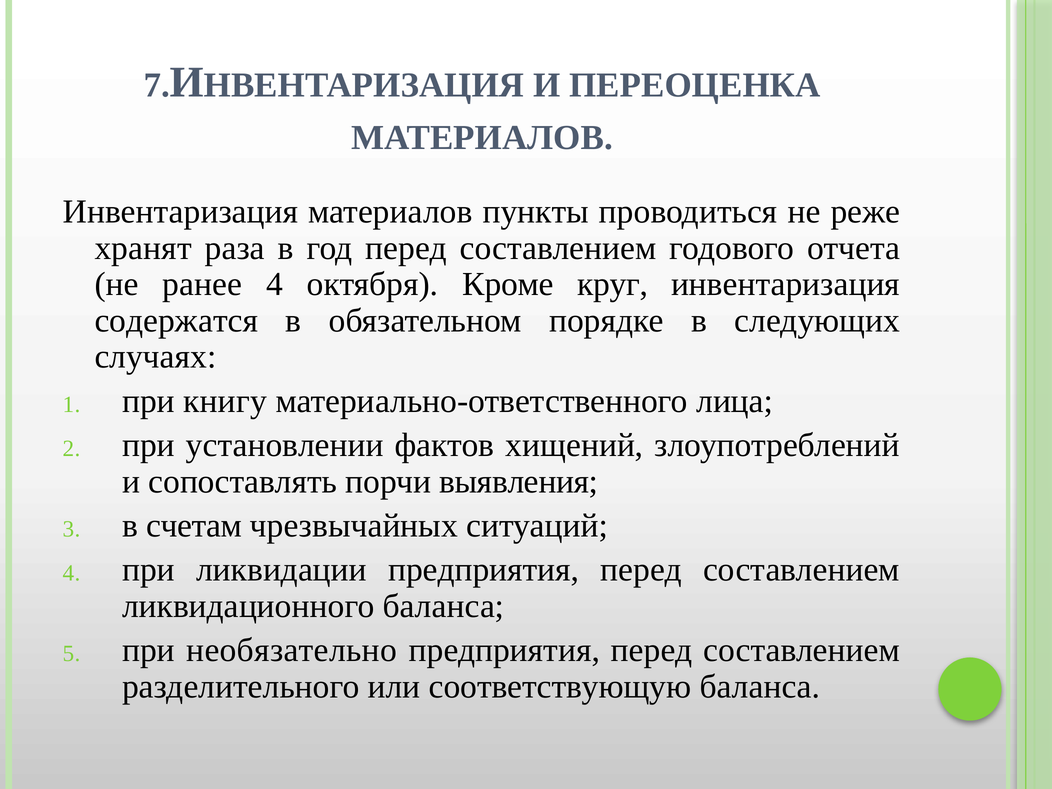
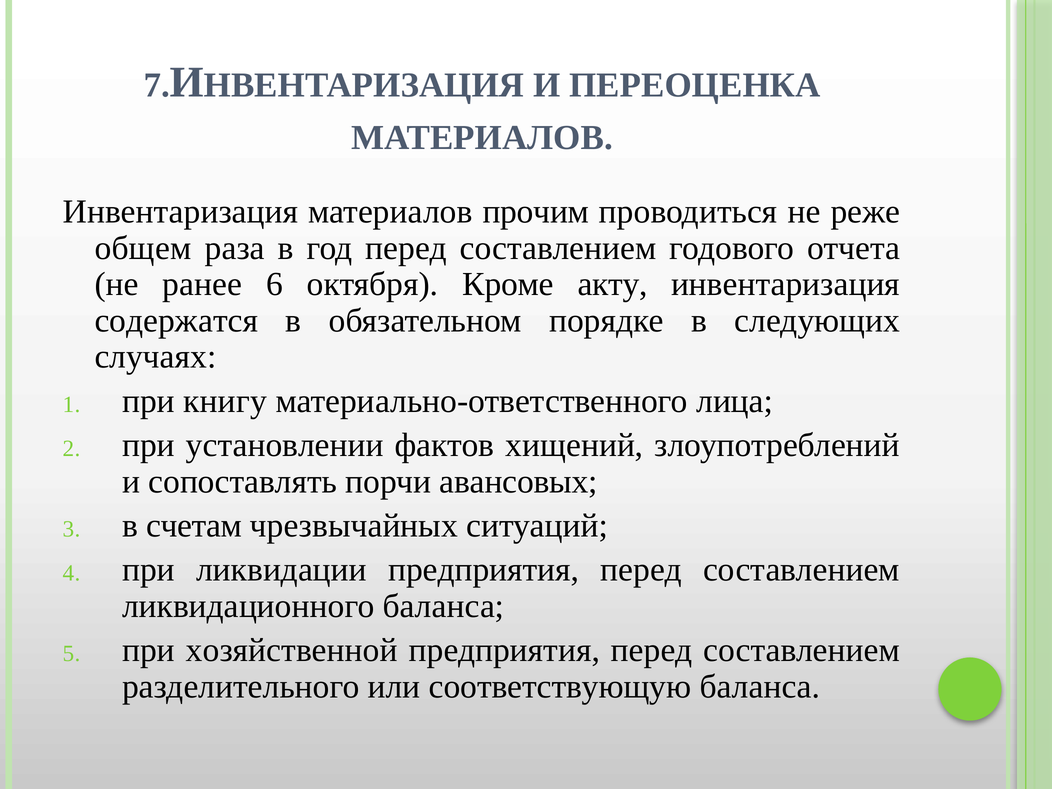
пункты: пункты -> прочим
хранят: хранят -> общем
ранее 4: 4 -> 6
круг: круг -> акту
выявления: выявления -> авансовых
необязательно: необязательно -> хозяйственной
